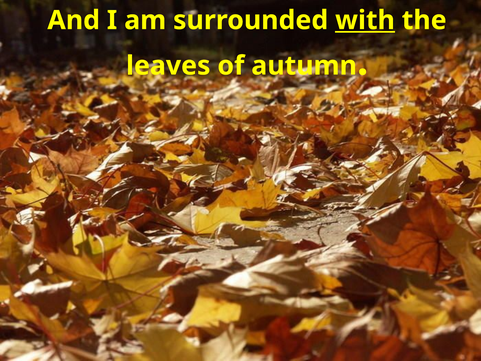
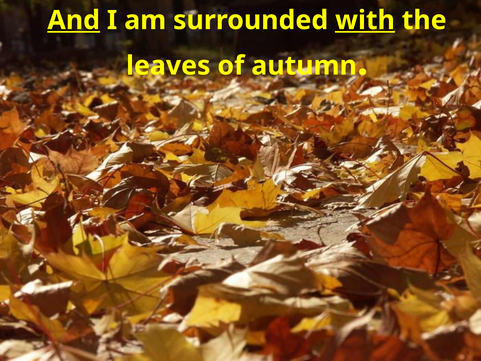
And underline: none -> present
